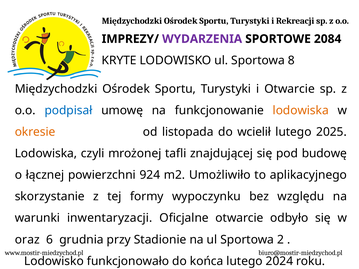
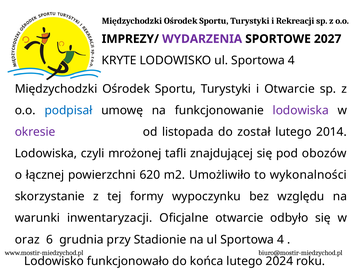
2084: 2084 -> 2027
LODOWISKO ul Sportowa 8: 8 -> 4
lodowiska at (301, 111) colour: orange -> purple
okresie colour: orange -> purple
wcielił: wcielił -> został
2025: 2025 -> 2014
budowę: budowę -> obozów
924: 924 -> 620
aplikacyjnego: aplikacyjnego -> wykonalności
2 at (281, 240): 2 -> 4
